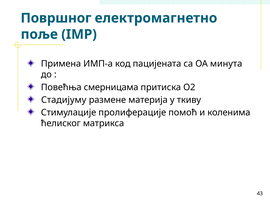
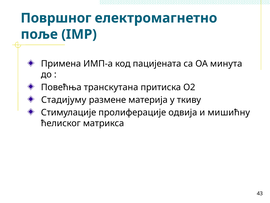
смерницама: смерницама -> транскутана
помоћ: помоћ -> одвија
коленима: коленима -> мишићну
